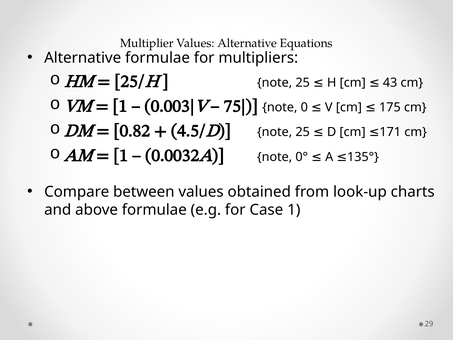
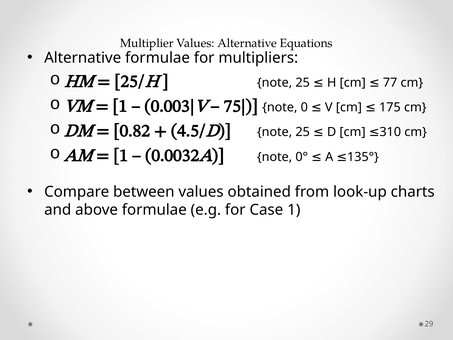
43: 43 -> 77
171: 171 -> 310
